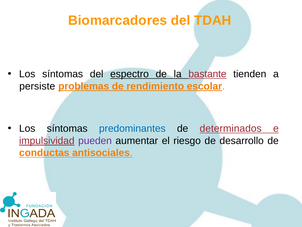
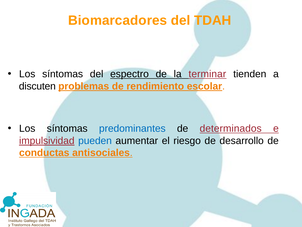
bastante: bastante -> terminar
persiste: persiste -> discuten
pueden colour: purple -> blue
